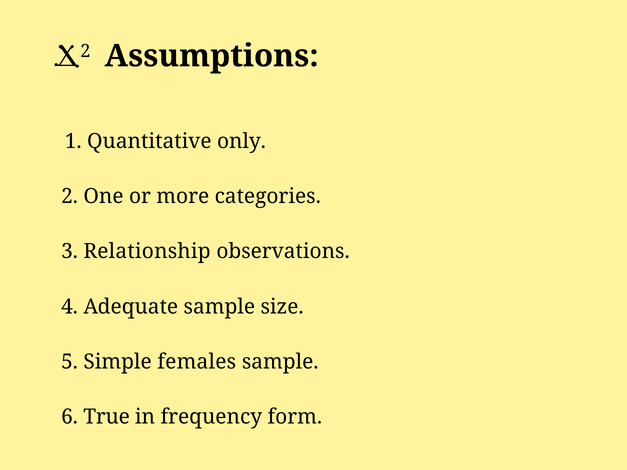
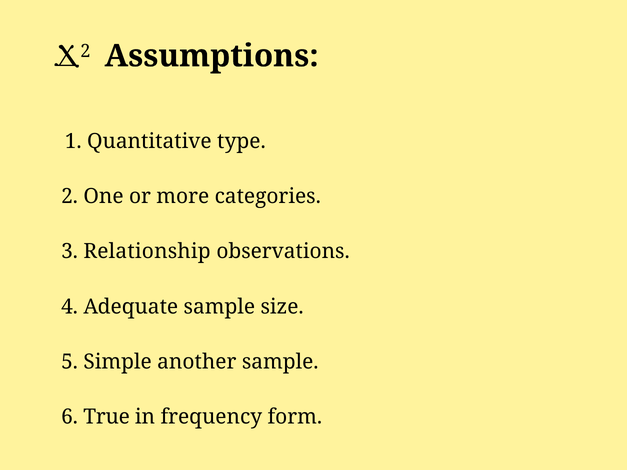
only: only -> type
females: females -> another
